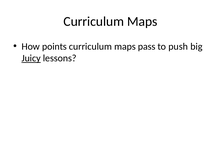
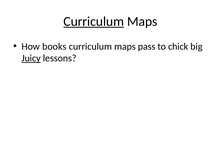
Curriculum at (94, 21) underline: none -> present
points: points -> books
push: push -> chick
